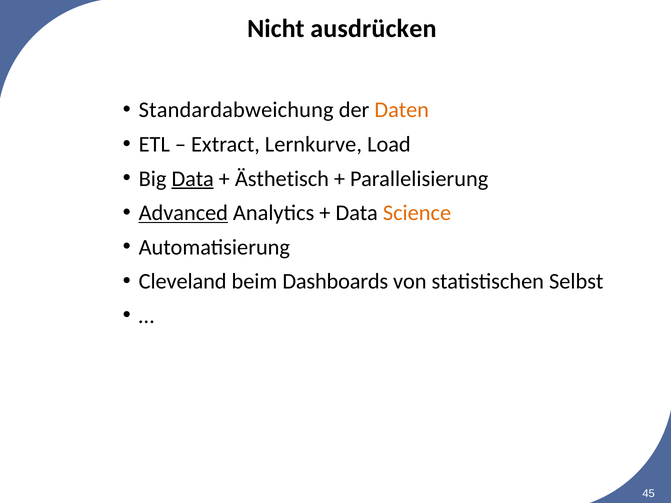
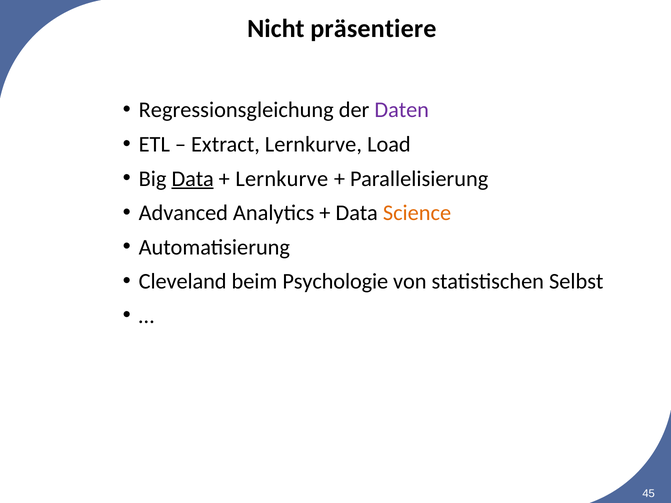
ausdrücken: ausdrücken -> präsentiere
Standardabweichung: Standardabweichung -> Regressionsgleichung
Daten colour: orange -> purple
Ästhetisch at (282, 179): Ästhetisch -> Lernkurve
Advanced underline: present -> none
Dashboards: Dashboards -> Psychologie
